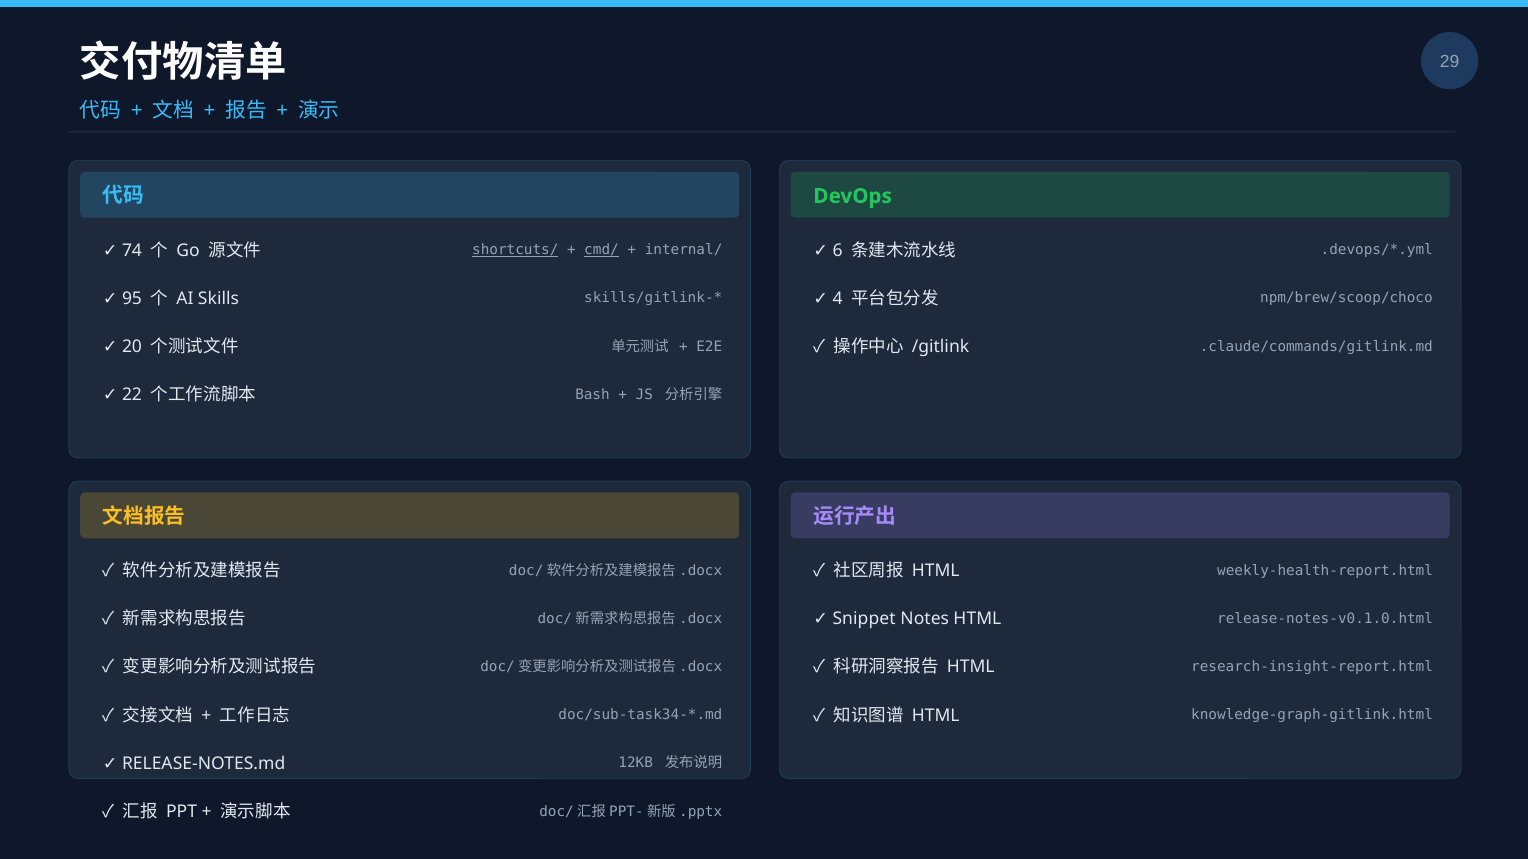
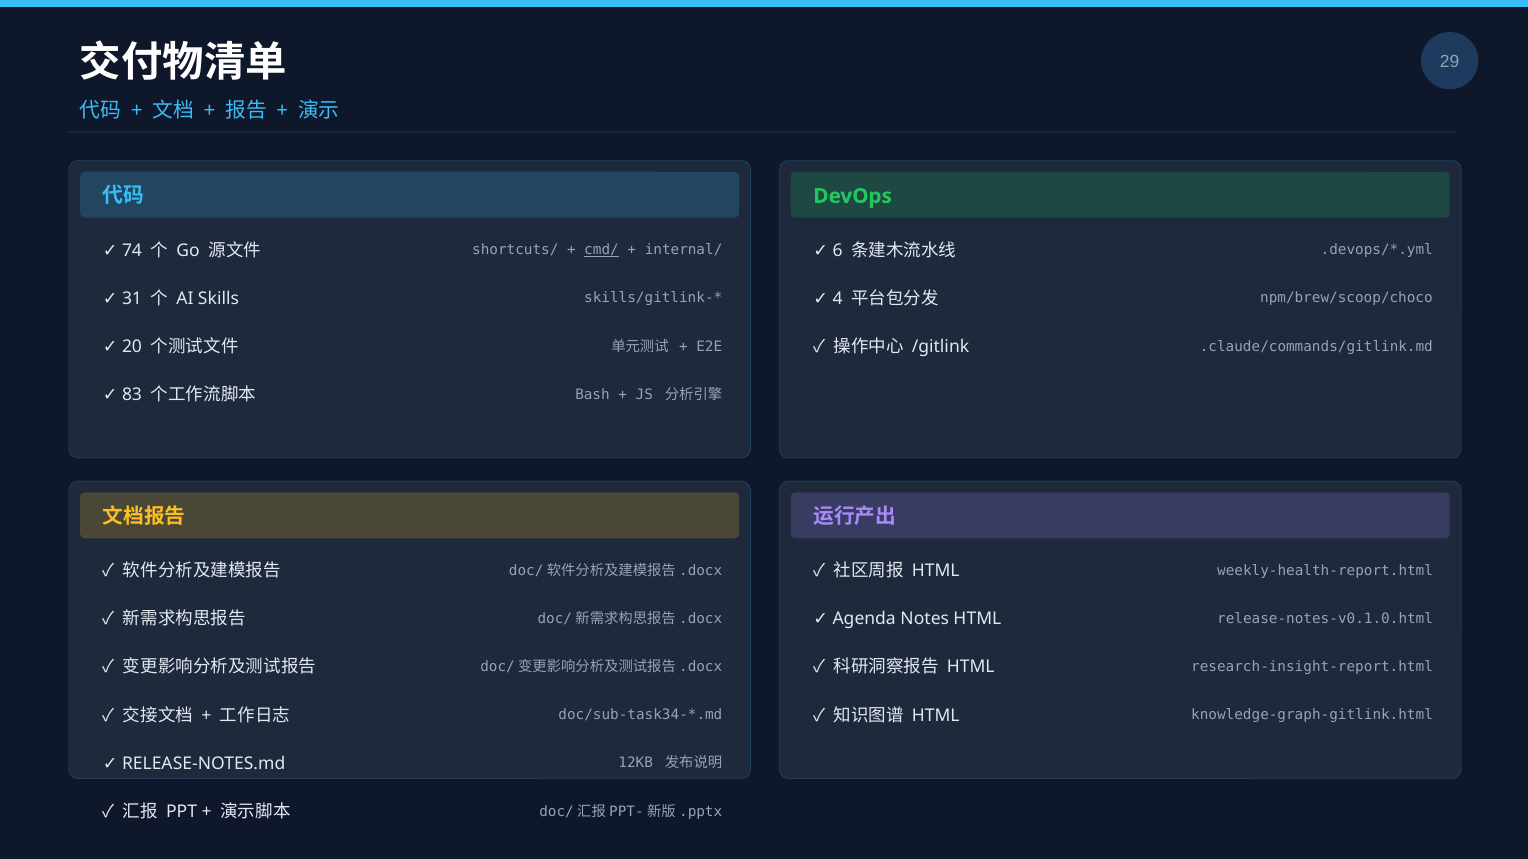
shortcuts/ underline: present -> none
95: 95 -> 31
22: 22 -> 83
Snippet: Snippet -> Agenda
